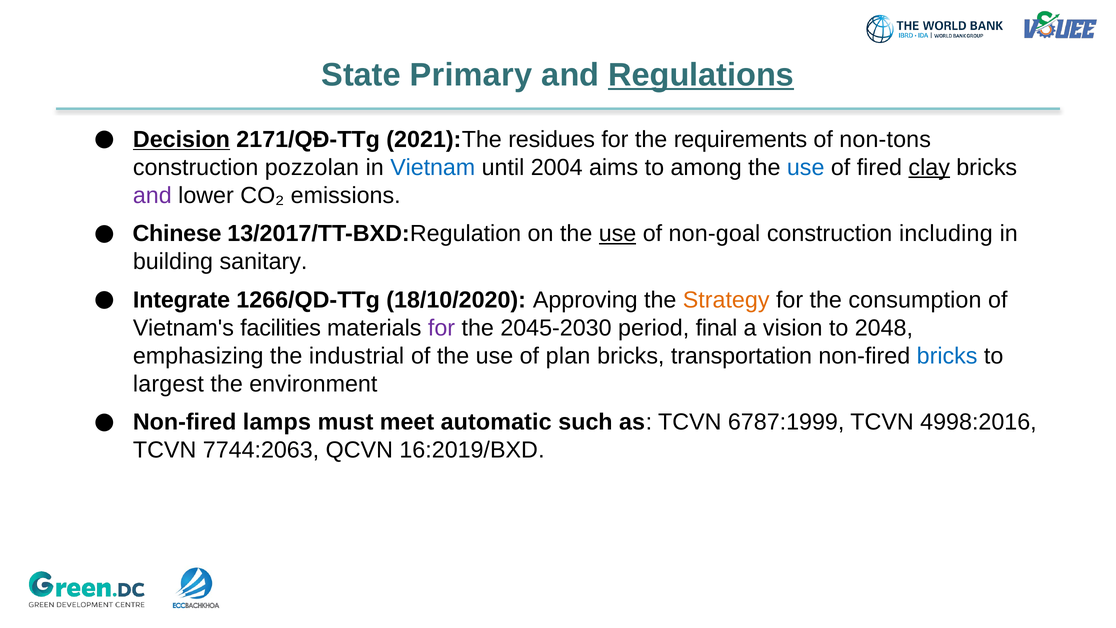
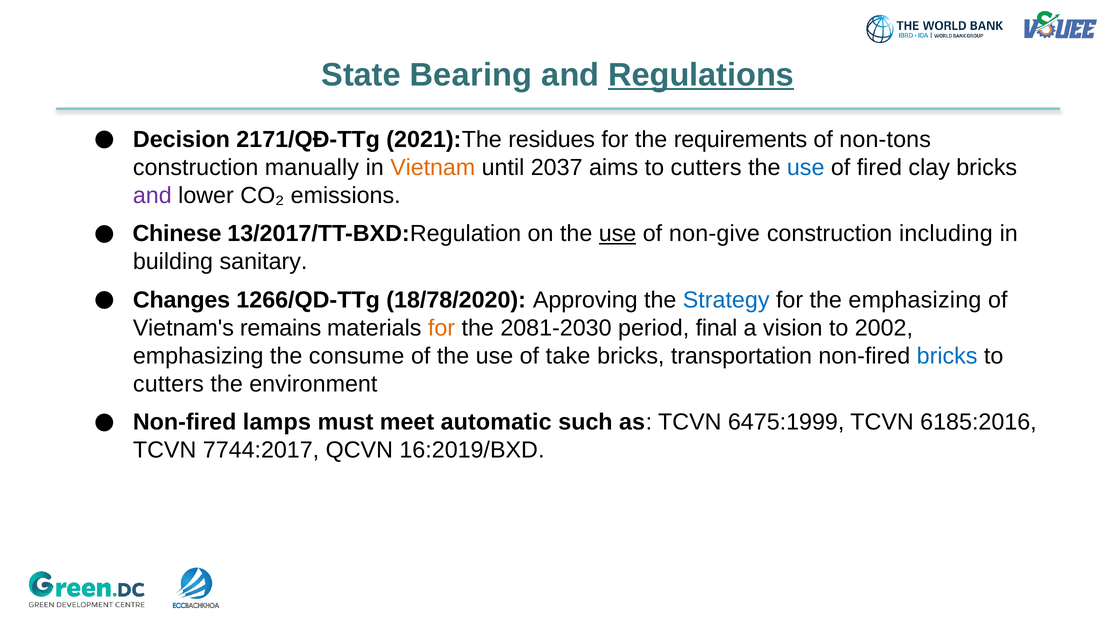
Primary: Primary -> Bearing
Decision underline: present -> none
pozzolan: pozzolan -> manually
Vietnam colour: blue -> orange
2004: 2004 -> 2037
aims to among: among -> cutters
clay underline: present -> none
non-goal: non-goal -> non-give
Integrate: Integrate -> Changes
18/10/2020: 18/10/2020 -> 18/78/2020
Strategy colour: orange -> blue
the consumption: consumption -> emphasizing
facilities: facilities -> remains
for at (441, 328) colour: purple -> orange
2045-2030: 2045-2030 -> 2081-2030
2048: 2048 -> 2002
industrial: industrial -> consume
plan: plan -> take
largest at (168, 384): largest -> cutters
6787:1999: 6787:1999 -> 6475:1999
4998:2016: 4998:2016 -> 6185:2016
7744:2063: 7744:2063 -> 7744:2017
